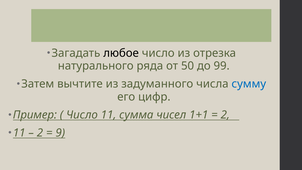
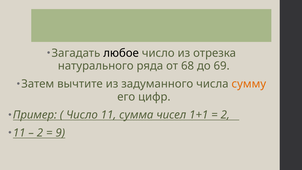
50: 50 -> 68
99: 99 -> 69
сумму colour: blue -> orange
